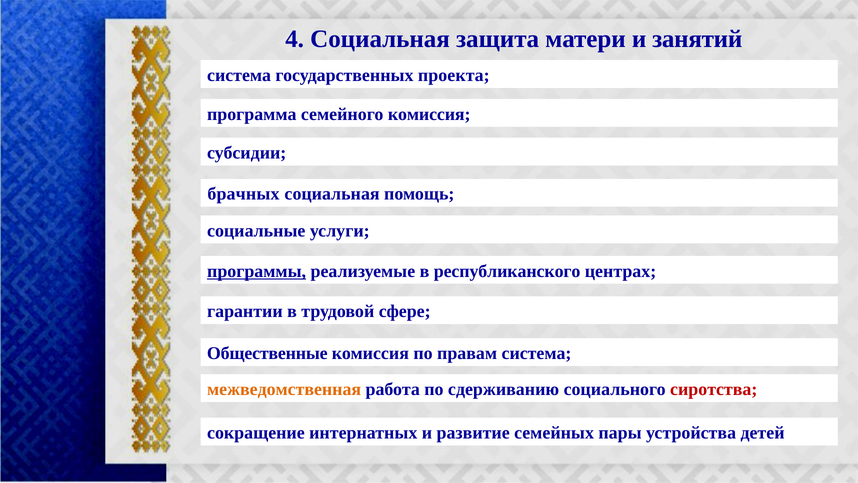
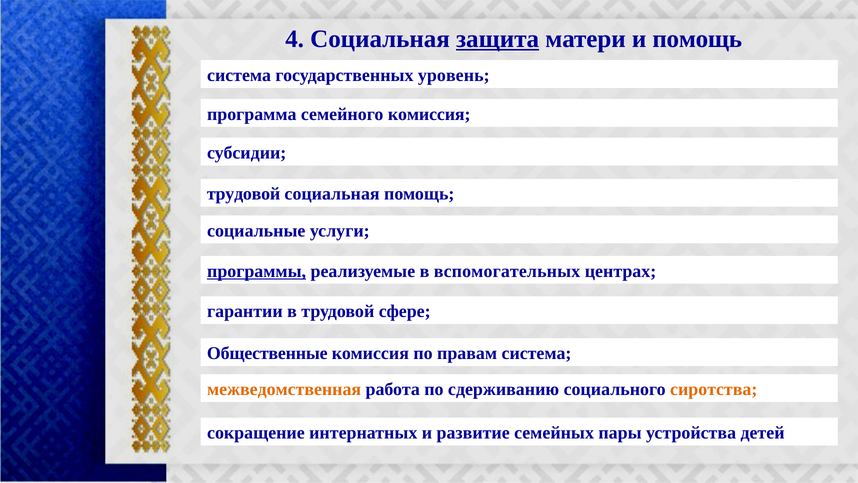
защита underline: none -> present
и занятий: занятий -> помощь
проекта: проекта -> уровень
брачных at (243, 194): брачных -> трудовой
республиканского: республиканского -> вспомогательных
сиротства colour: red -> orange
